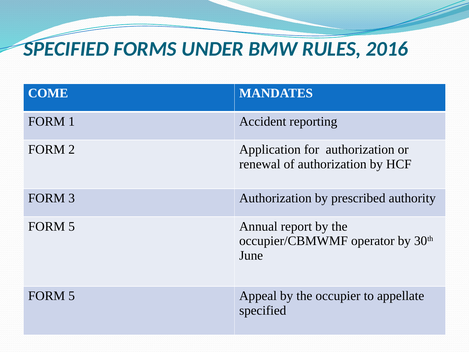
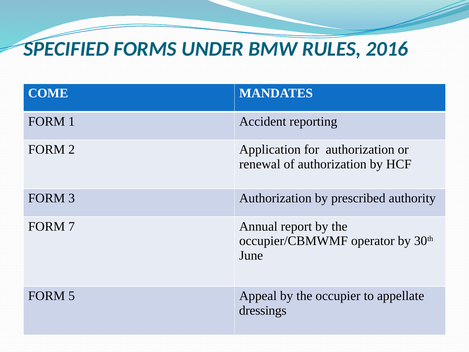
5 at (72, 226): 5 -> 7
specified at (263, 310): specified -> dressings
